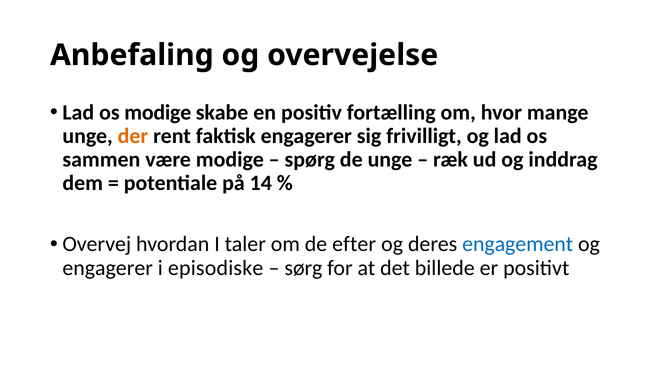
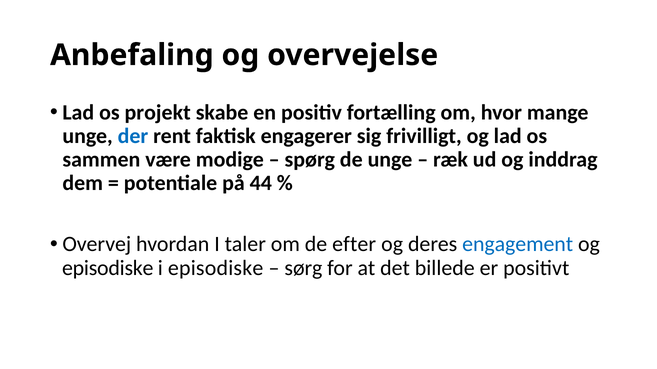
os modige: modige -> projekt
der colour: orange -> blue
14: 14 -> 44
engagerer at (108, 268): engagerer -> episodiske
